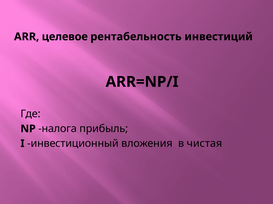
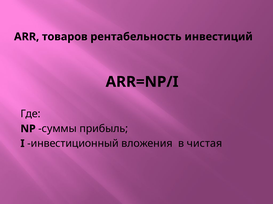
целевое: целевое -> товаров
налога: налога -> суммы
